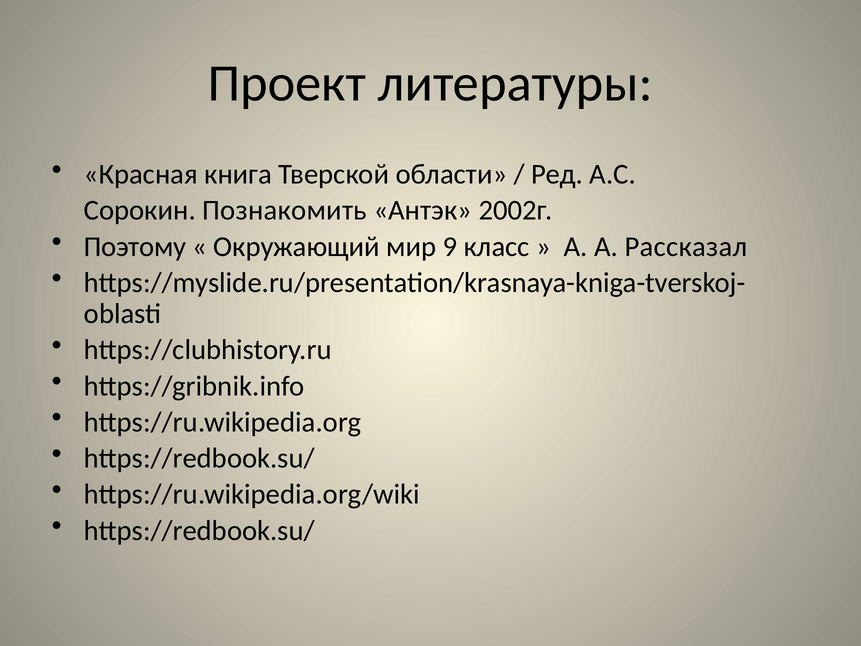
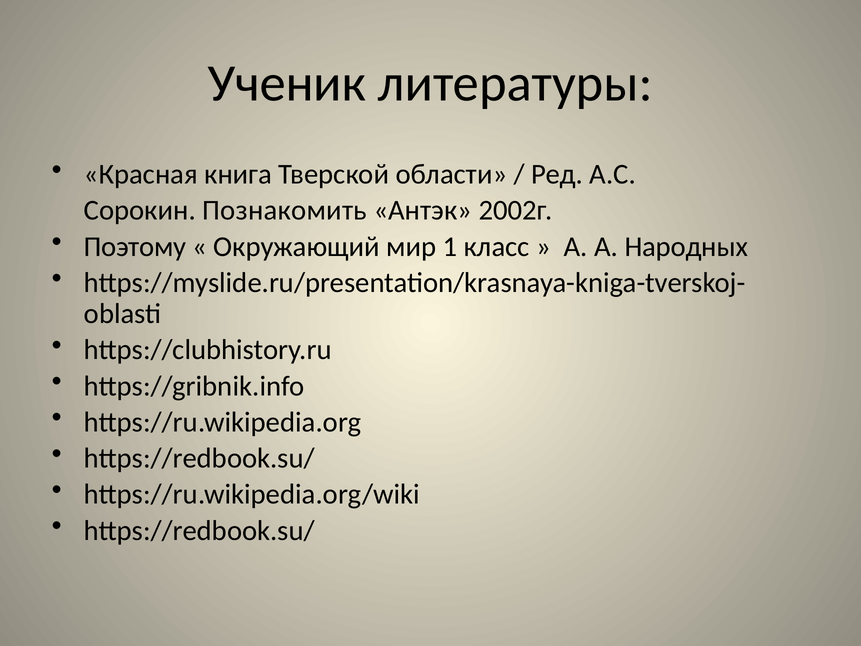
Проект: Проект -> Ученик
9: 9 -> 1
Рассказал: Рассказал -> Народных
